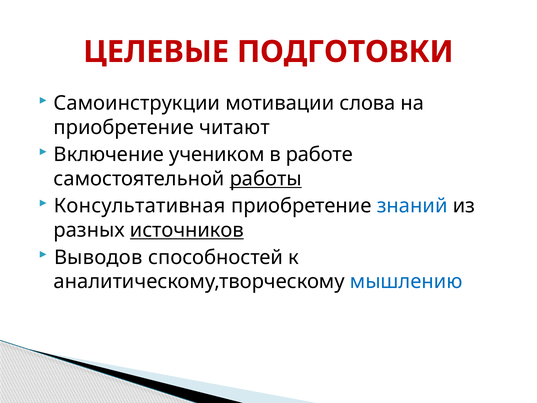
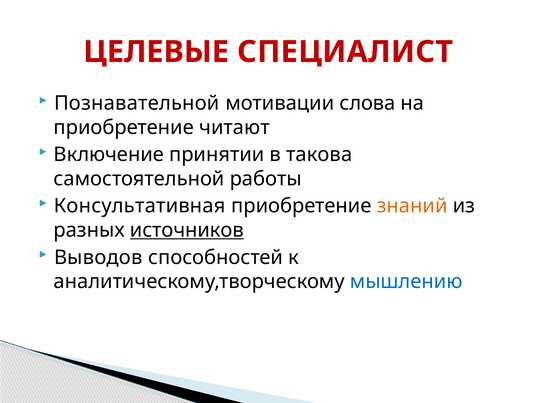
ПОДГОТОВКИ: ПОДГОТОВКИ -> СПЕЦИАЛИСТ
Самоинструкции: Самоинструкции -> Познавательной
учеником: учеником -> принятии
работе: работе -> такова
работы underline: present -> none
знаний colour: blue -> orange
